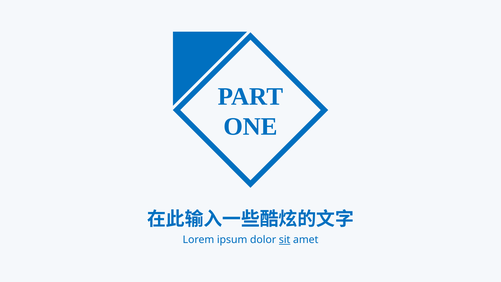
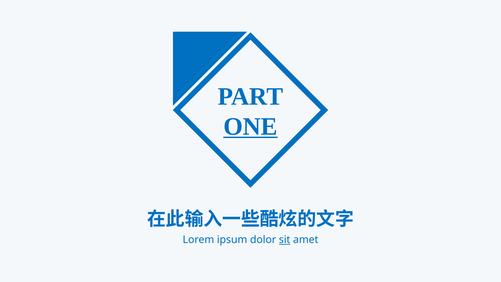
ONE underline: none -> present
